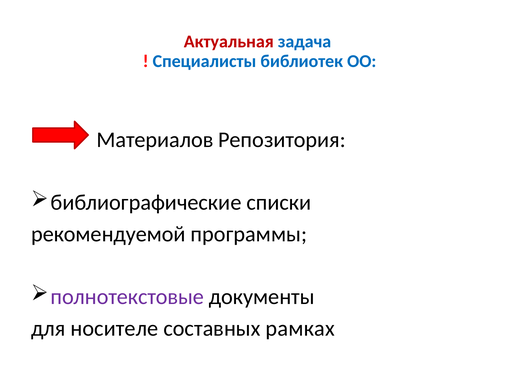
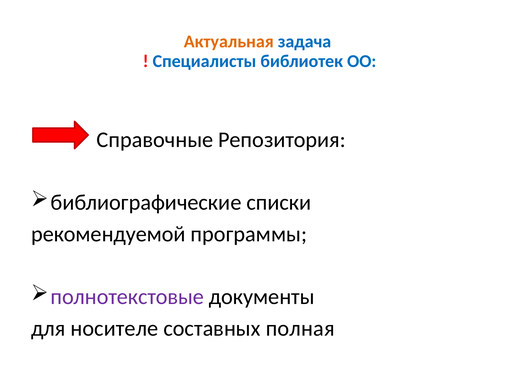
Актуальная colour: red -> orange
Материалов: Материалов -> Справочные
рамках: рамках -> полная
